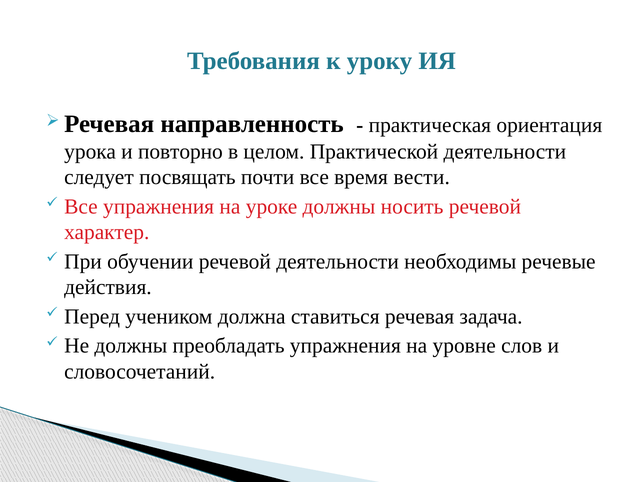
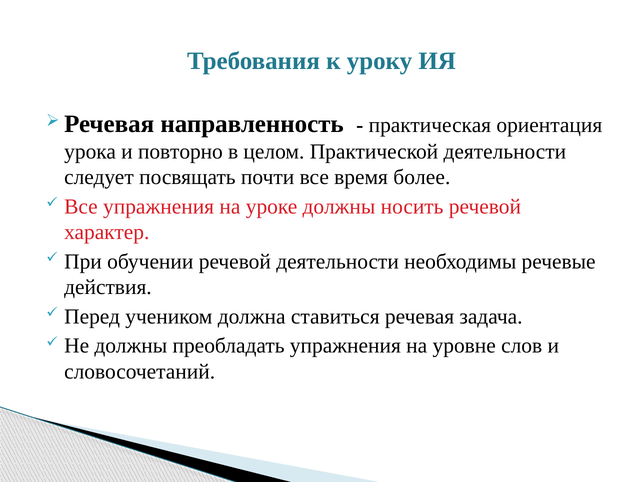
вести: вести -> более
